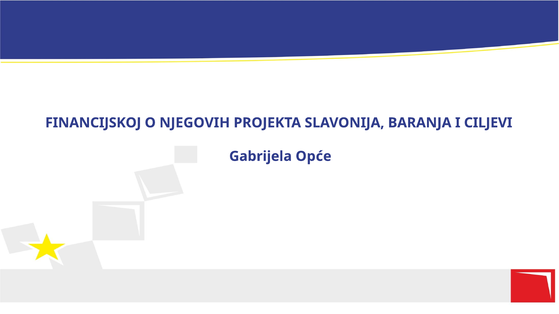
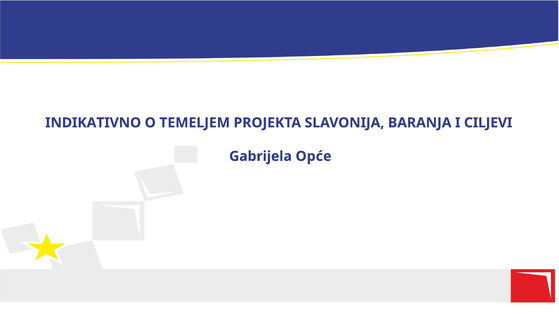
FINANCIJSKOJ: FINANCIJSKOJ -> INDIKATIVNO
NJEGOVIH: NJEGOVIH -> TEMELJEM
